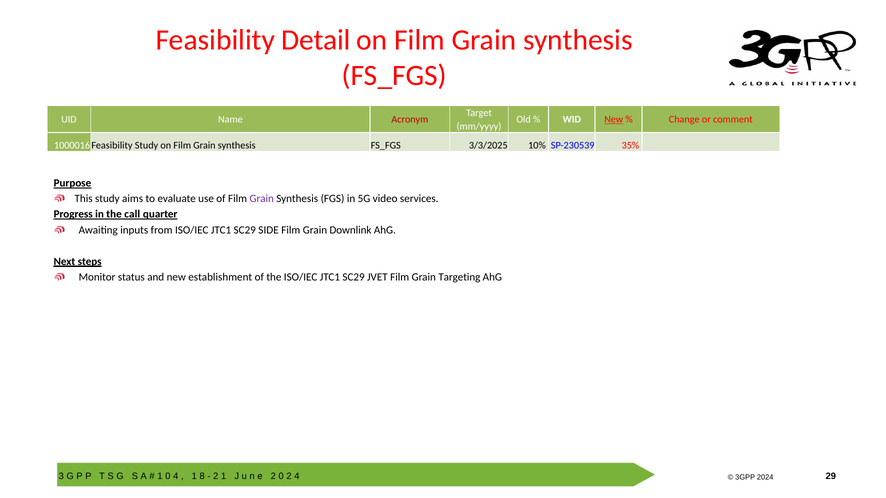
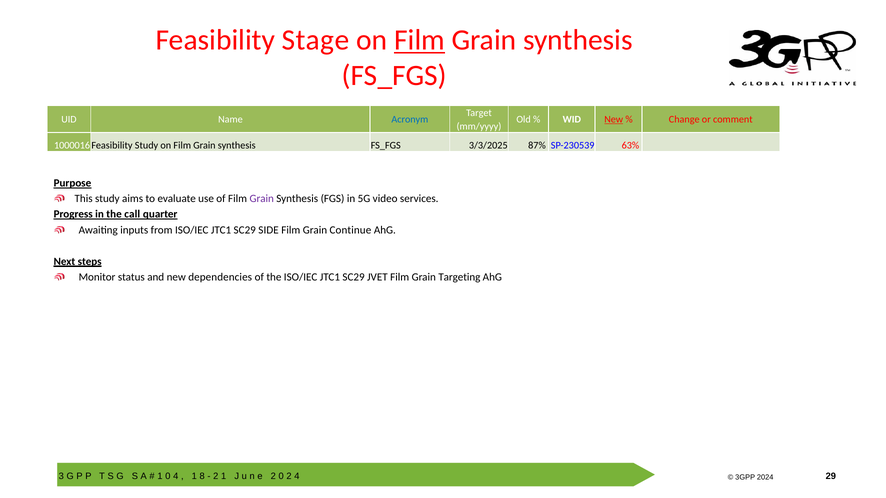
Detail: Detail -> Stage
Film at (420, 40) underline: none -> present
Acronym colour: red -> blue
10%: 10% -> 87%
35%: 35% -> 63%
Downlink: Downlink -> Continue
establishment: establishment -> dependencies
